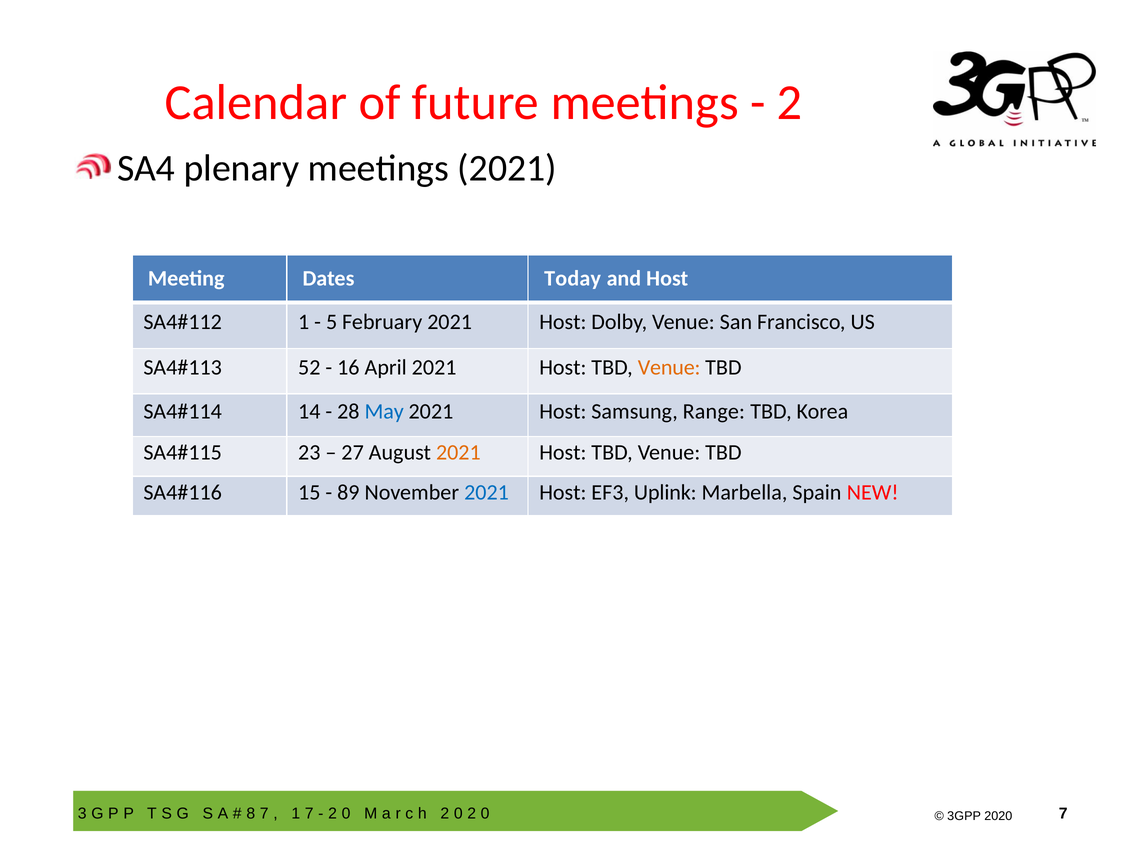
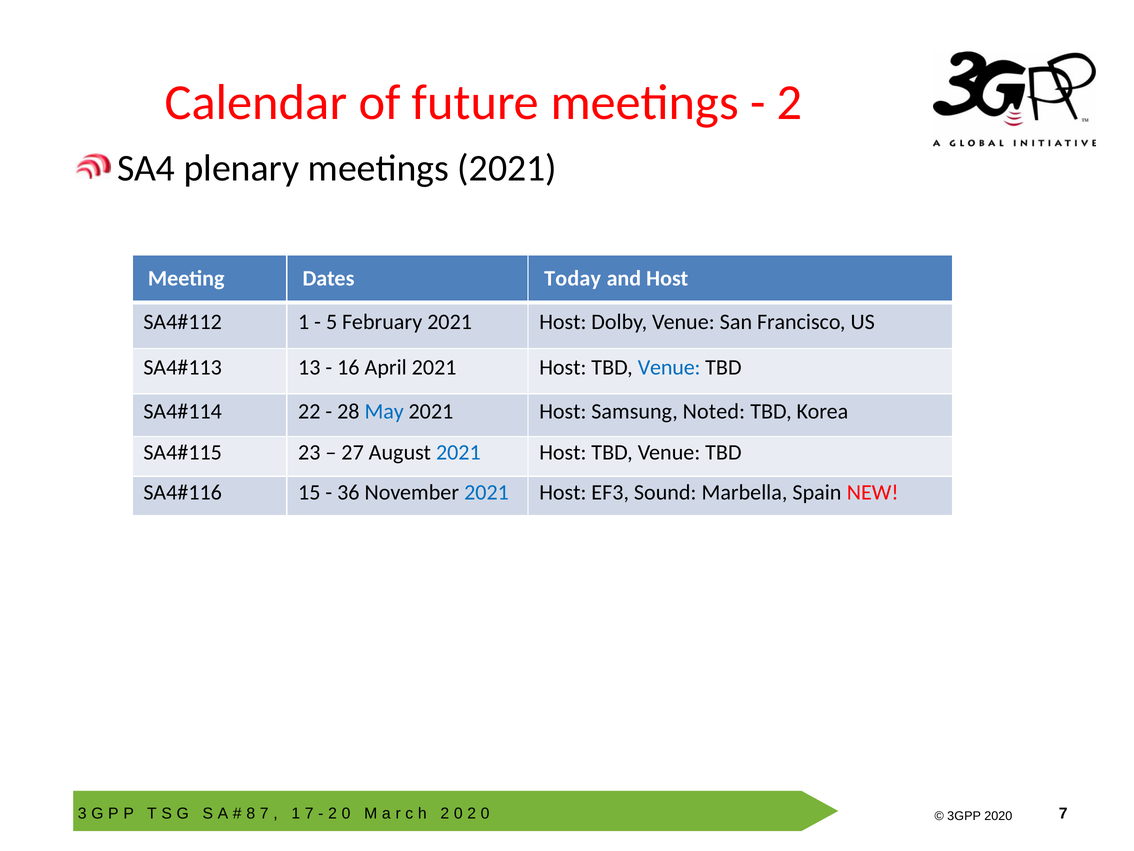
52: 52 -> 13
Venue at (669, 367) colour: orange -> blue
14: 14 -> 22
Range: Range -> Noted
2021 at (458, 452) colour: orange -> blue
89: 89 -> 36
Uplink: Uplink -> Sound
